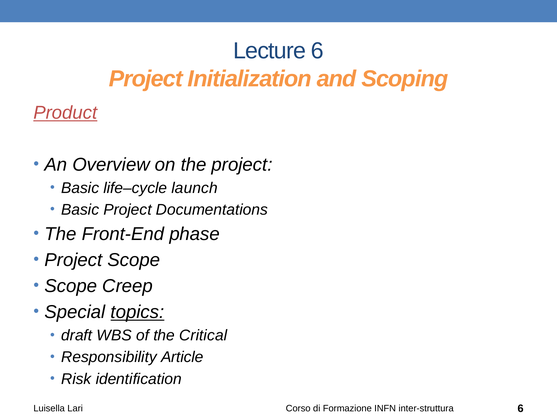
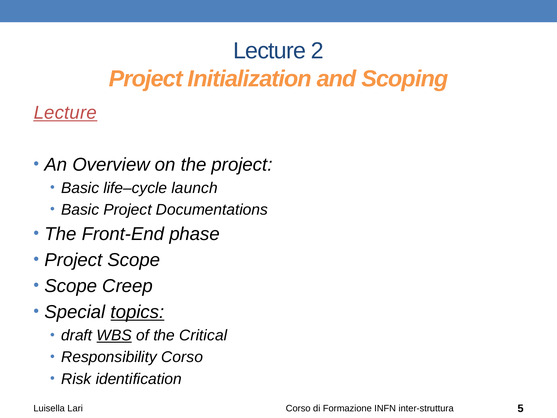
Lecture 6: 6 -> 2
Product at (65, 113): Product -> Lecture
WBS underline: none -> present
Responsibility Article: Article -> Corso
inter-struttura 6: 6 -> 5
